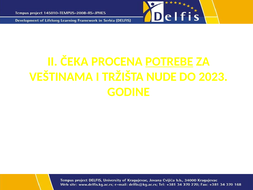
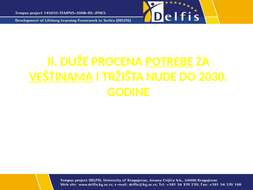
ČEKA: ČEKA -> DUŽE
VEŠTINAMA underline: none -> present
2023: 2023 -> 2030
